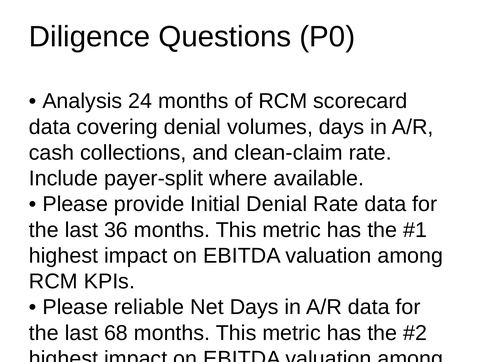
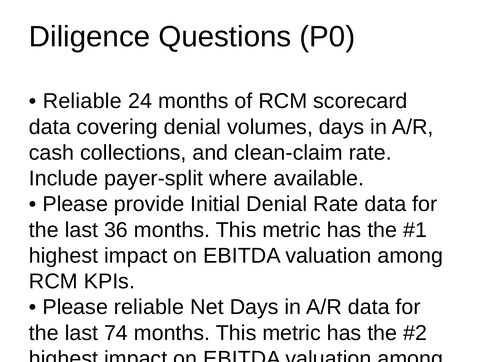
Analysis at (82, 101): Analysis -> Reliable
68: 68 -> 74
